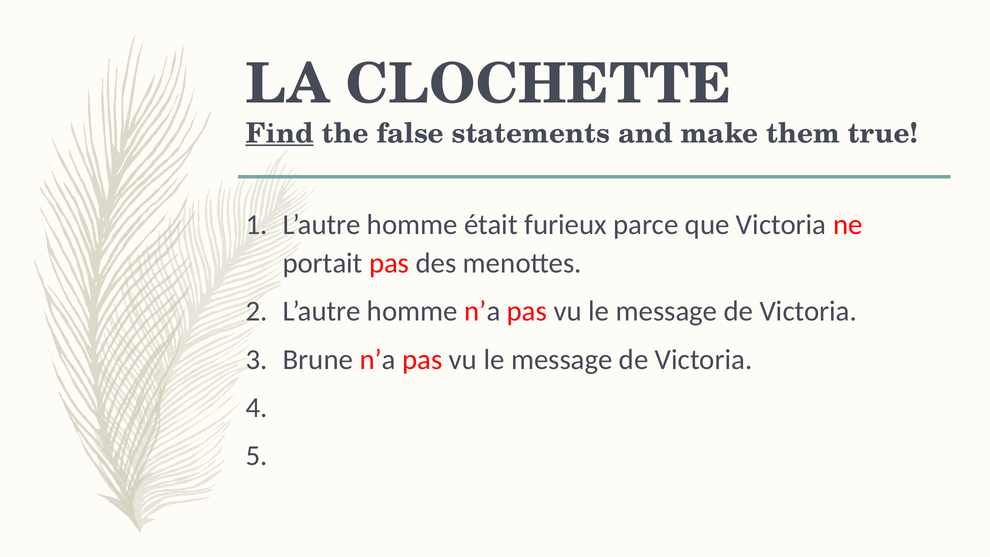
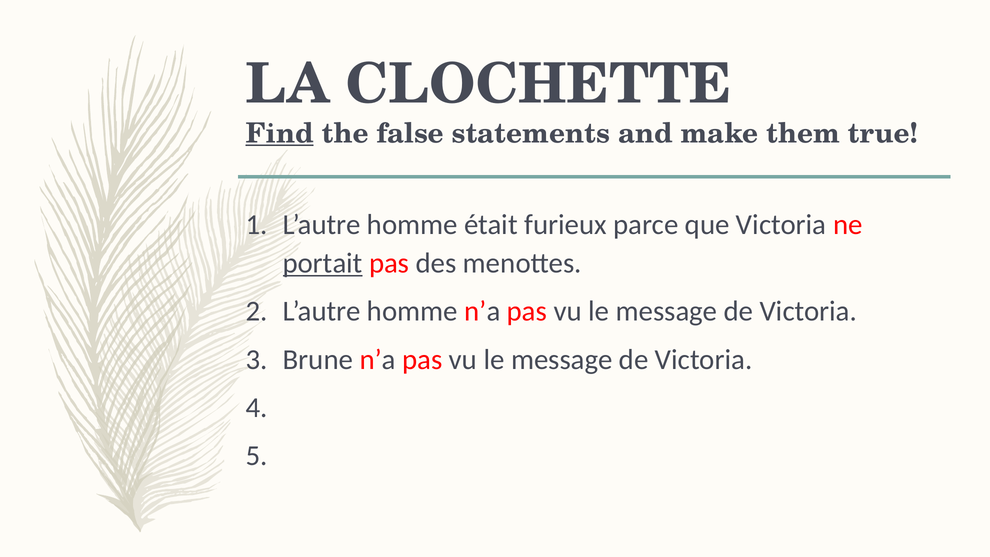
portait underline: none -> present
